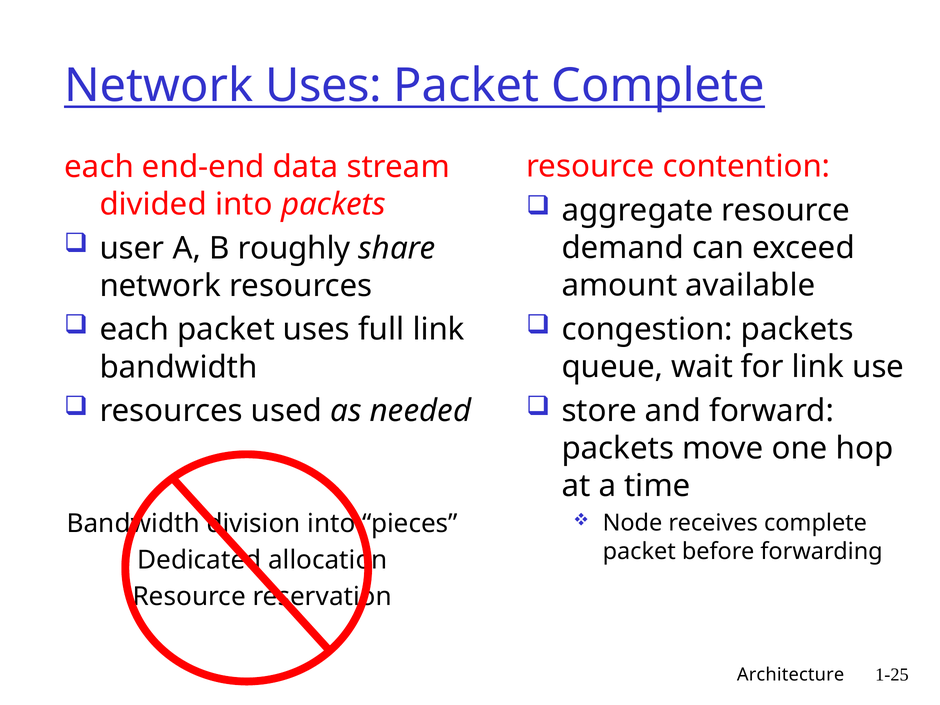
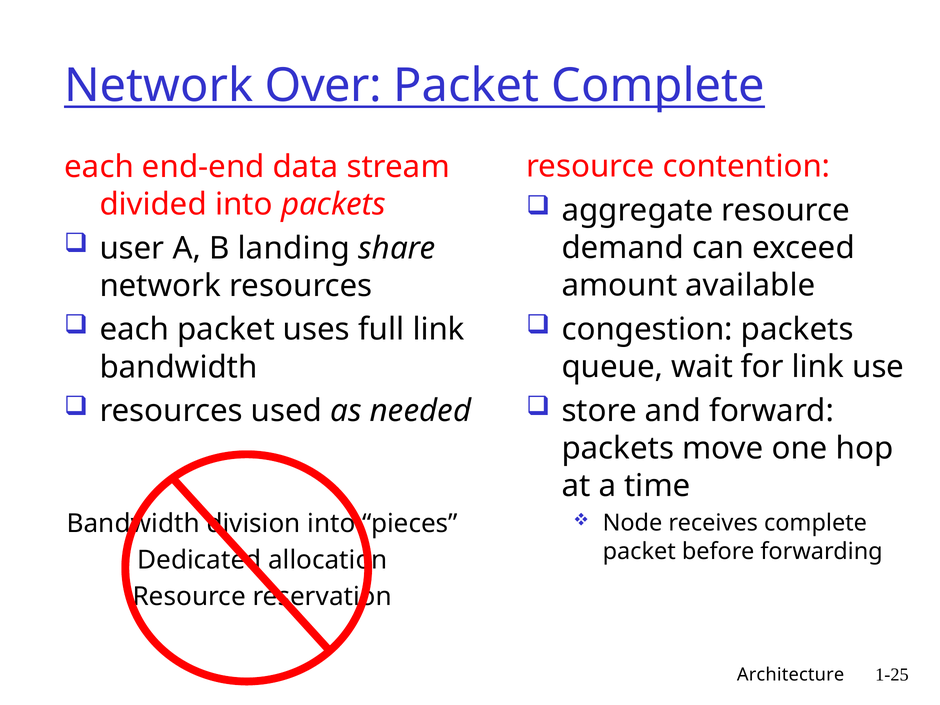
Network Uses: Uses -> Over
roughly: roughly -> landing
